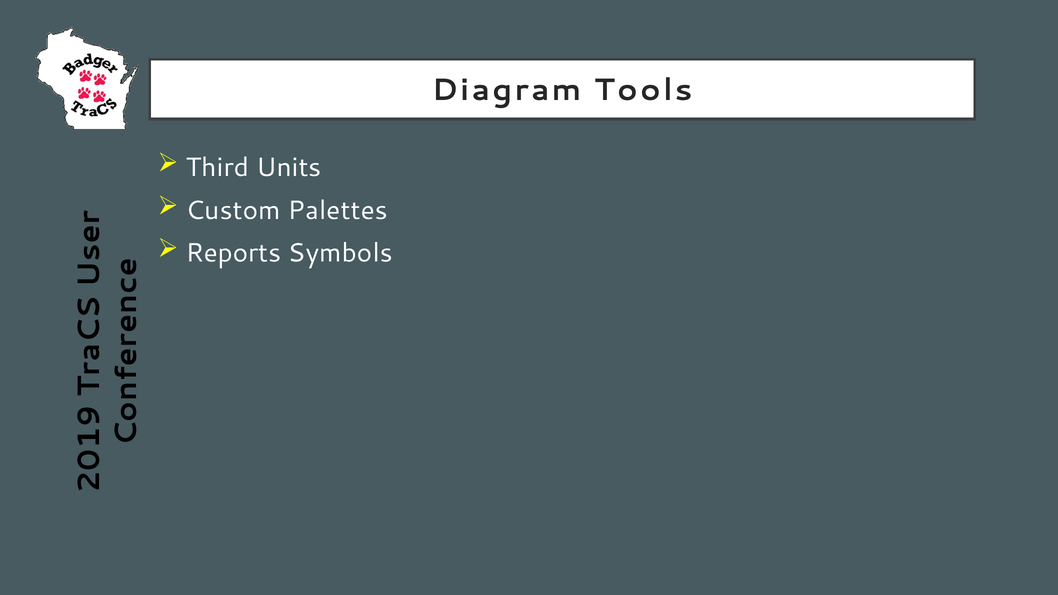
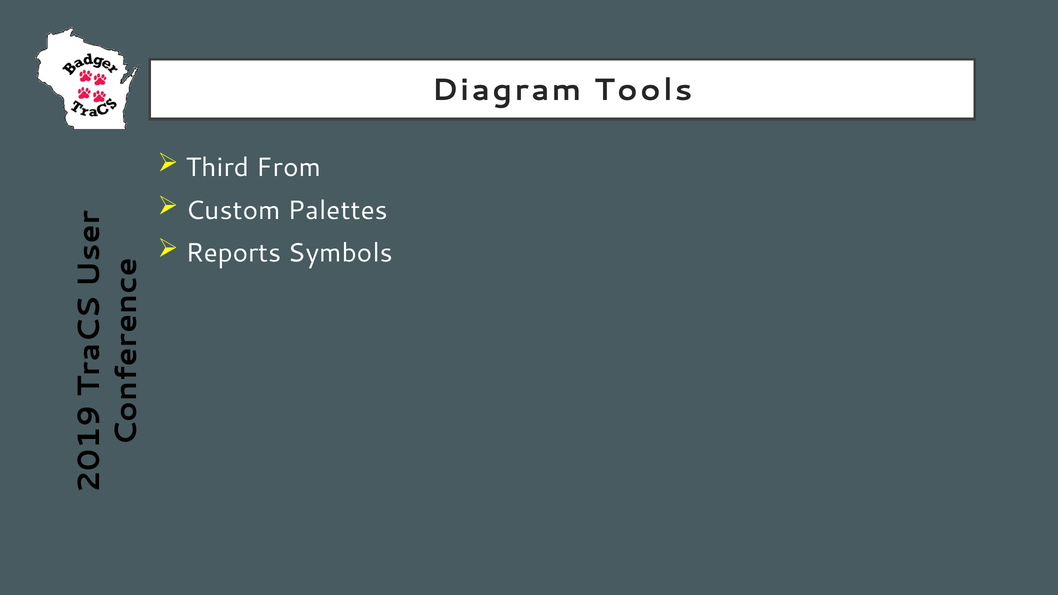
Units: Units -> From
